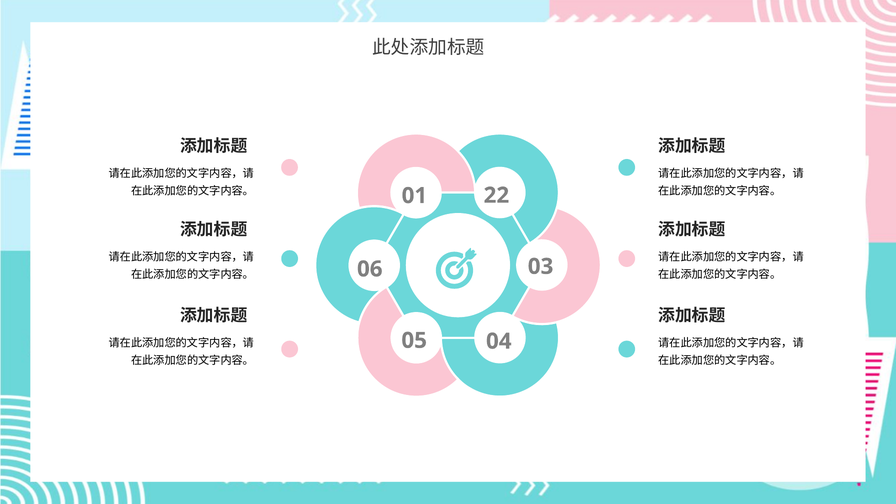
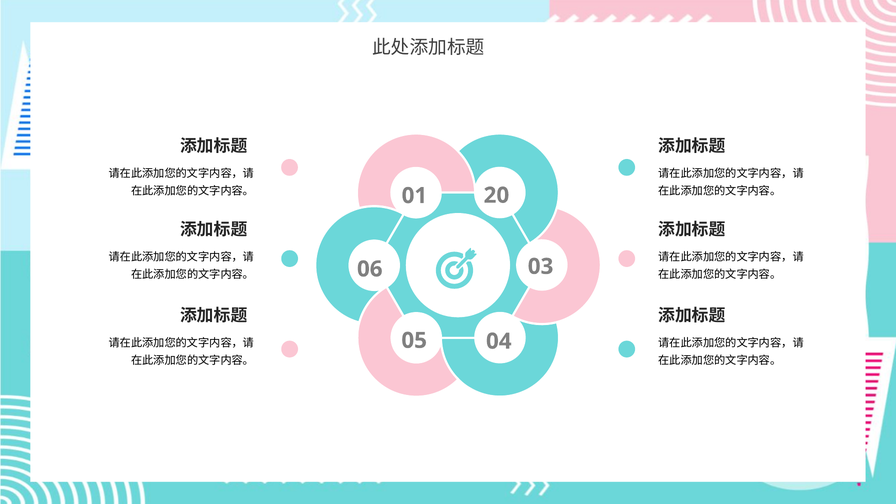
22: 22 -> 20
